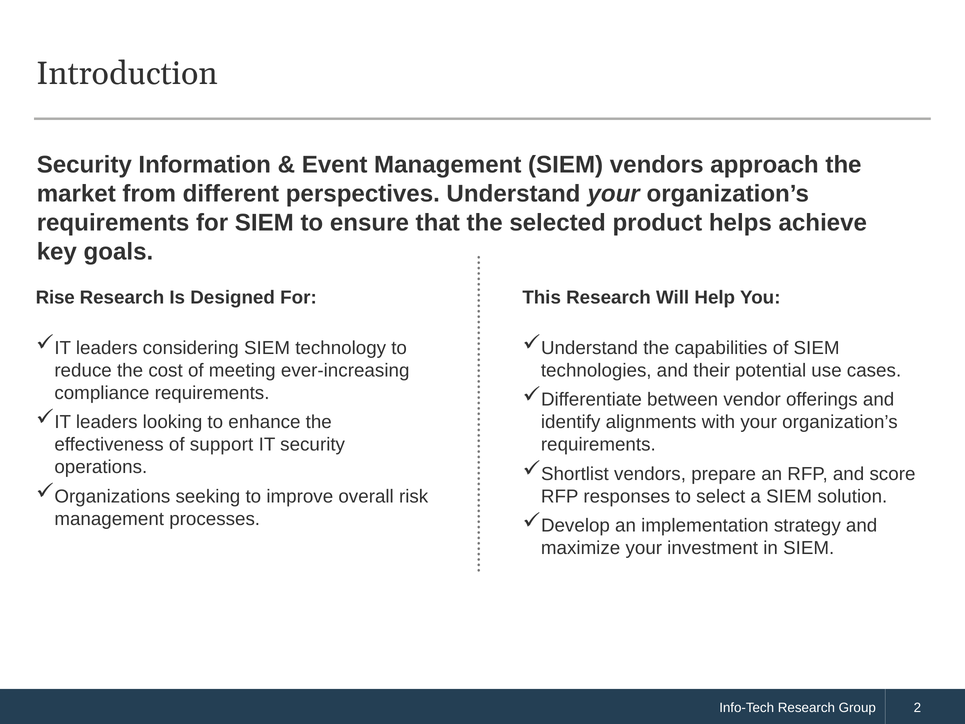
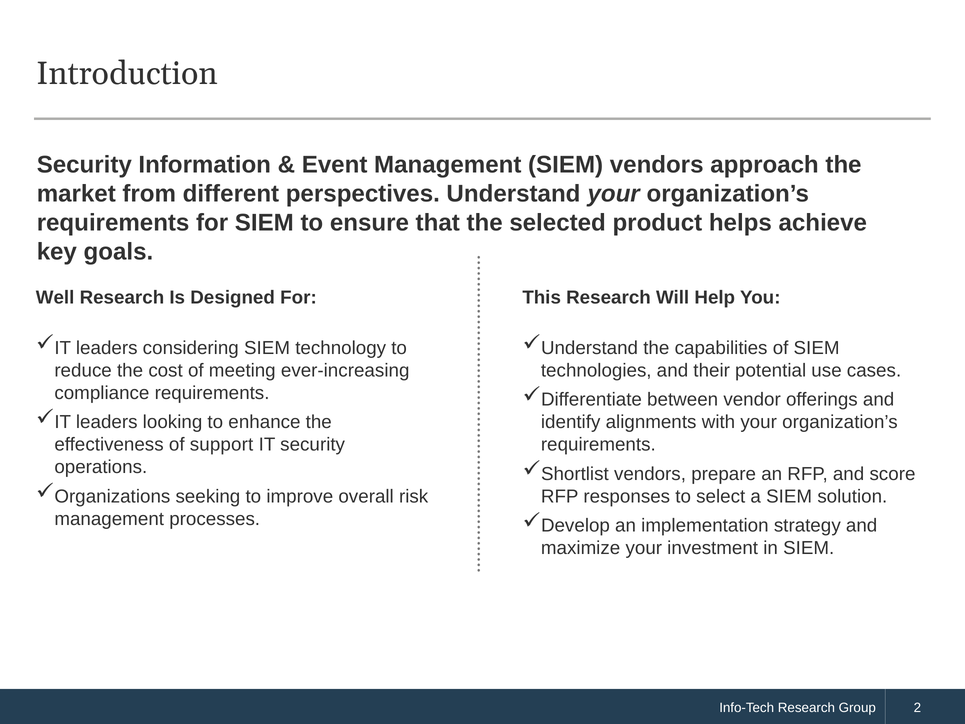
Rise: Rise -> Well
